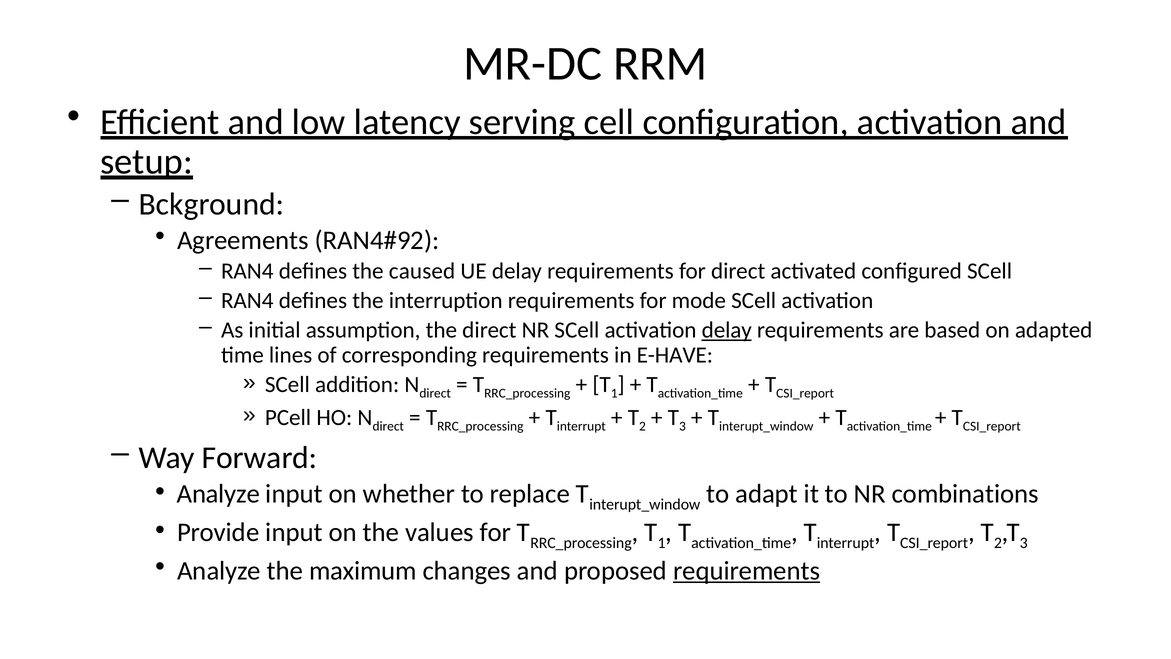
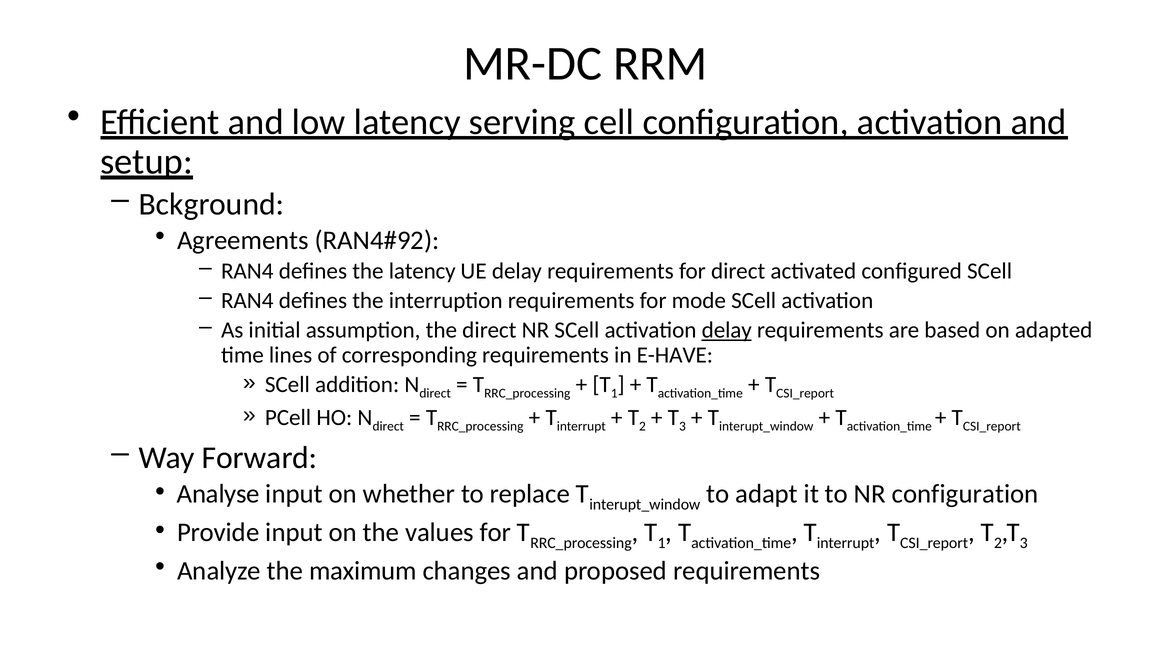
the caused: caused -> latency
Analyze at (218, 494): Analyze -> Analyse
NR combinations: combinations -> configuration
requirements at (747, 571) underline: present -> none
